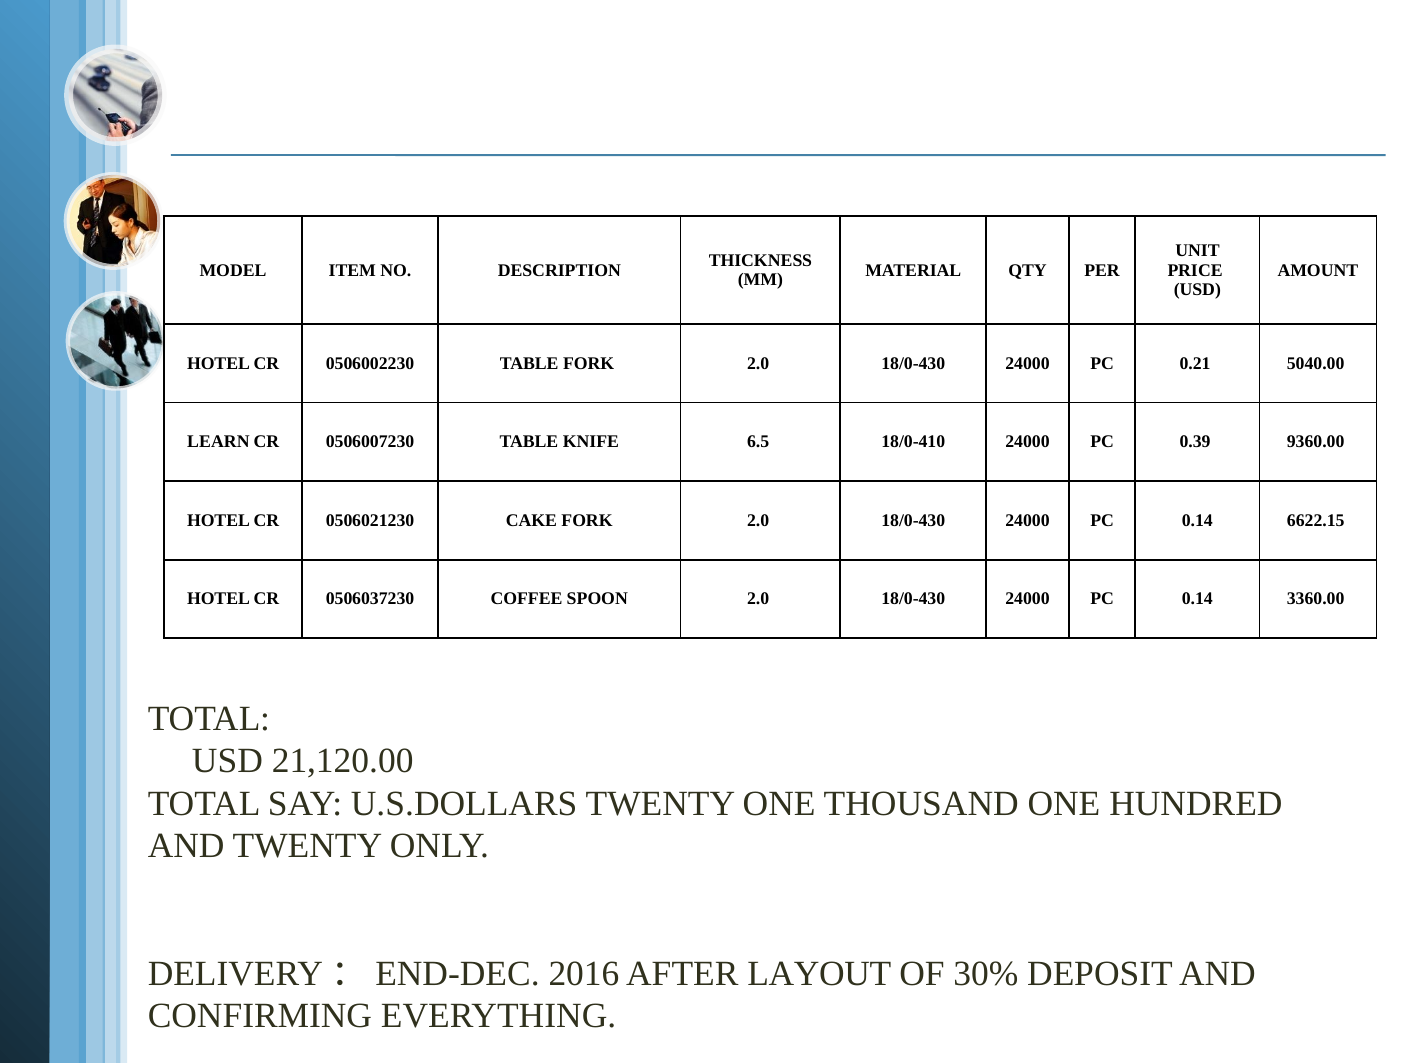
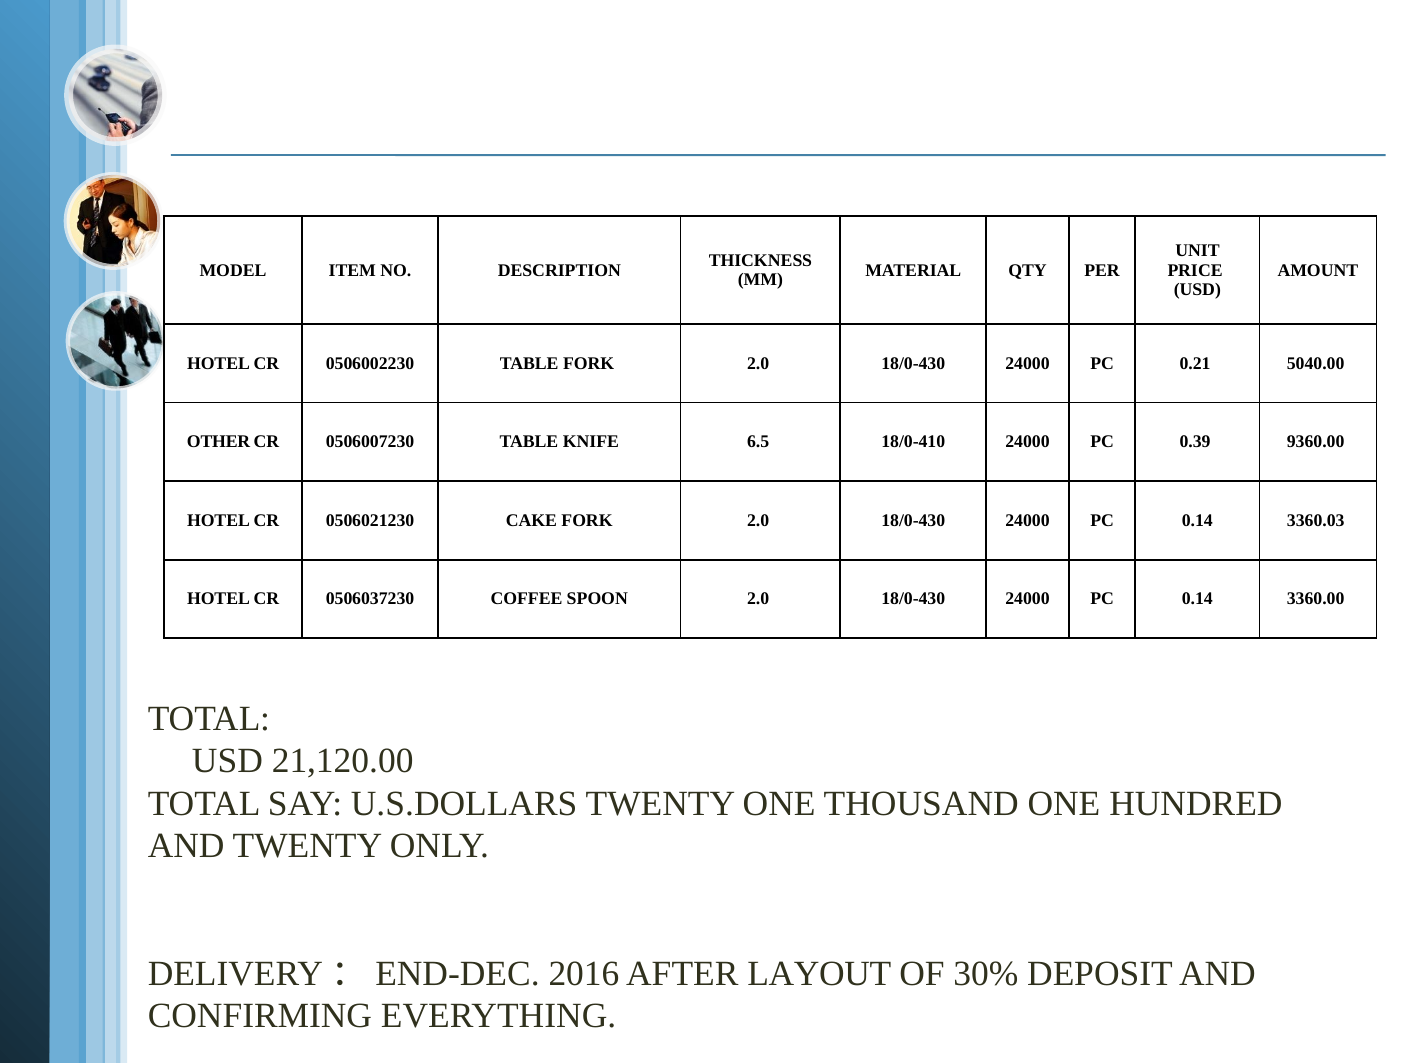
LEARN: LEARN -> OTHER
6622.15: 6622.15 -> 3360.03
